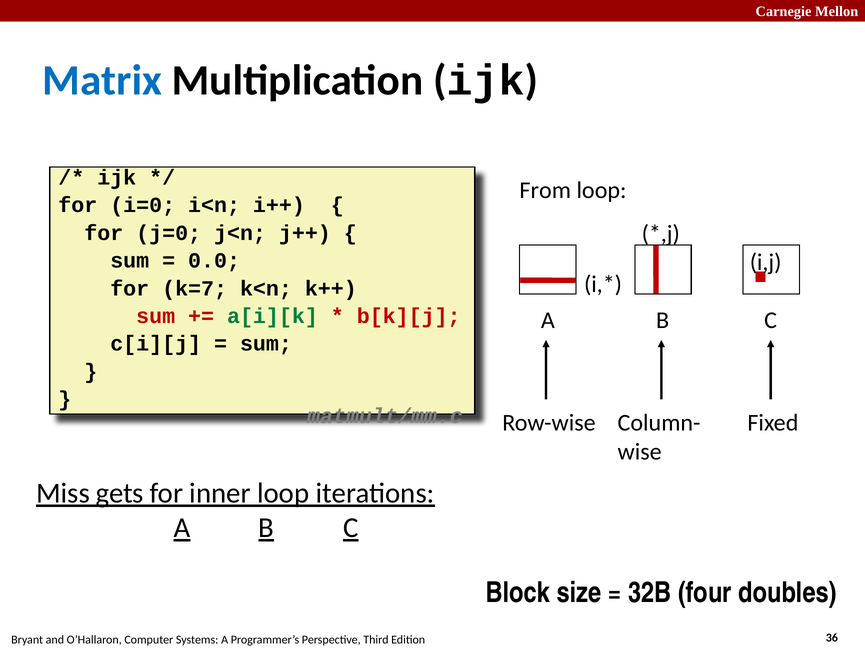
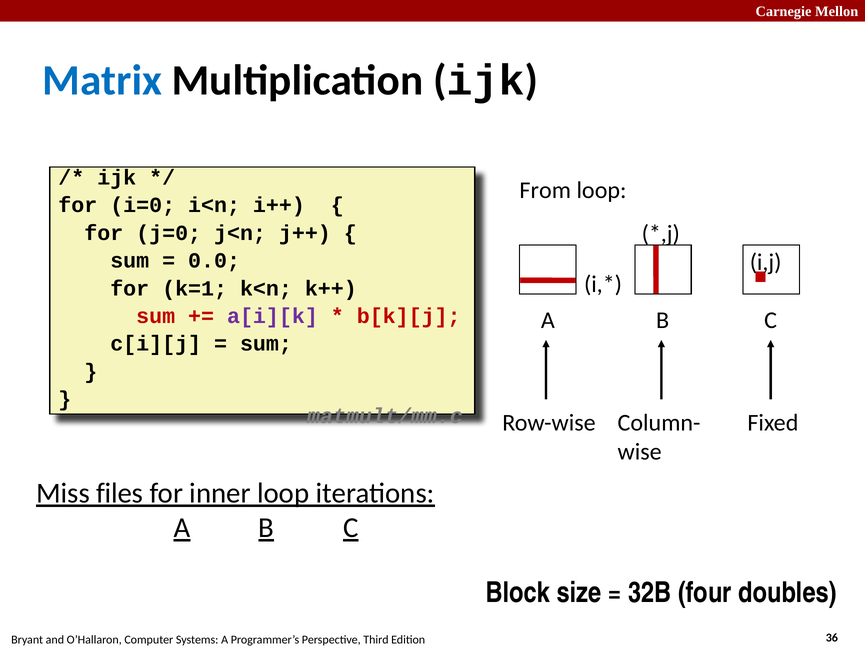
k=7: k=7 -> k=1
a[i][k colour: green -> purple
gets: gets -> files
